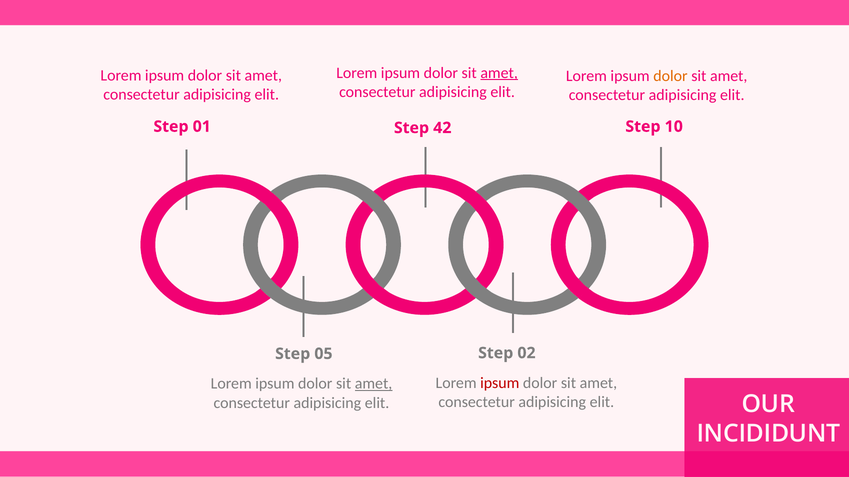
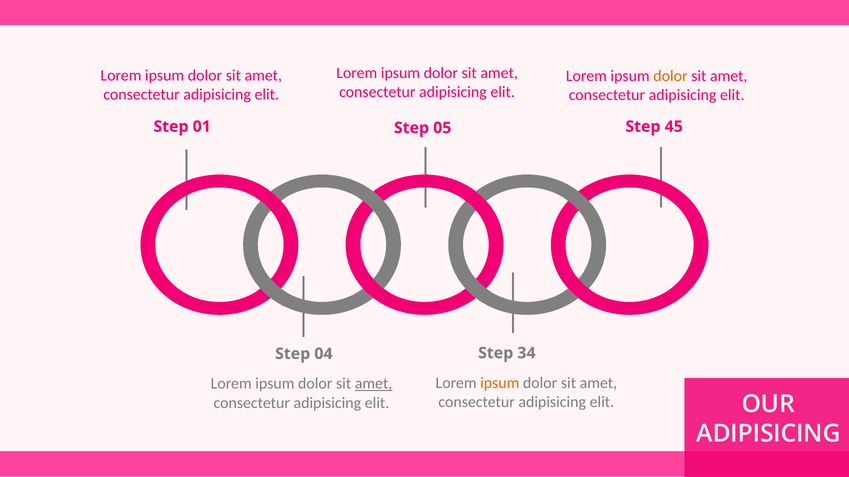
amet at (499, 73) underline: present -> none
42: 42 -> 05
10: 10 -> 45
05: 05 -> 04
02: 02 -> 34
ipsum at (500, 383) colour: red -> orange
INCIDIDUNT at (768, 434): INCIDIDUNT -> ADIPISICING
